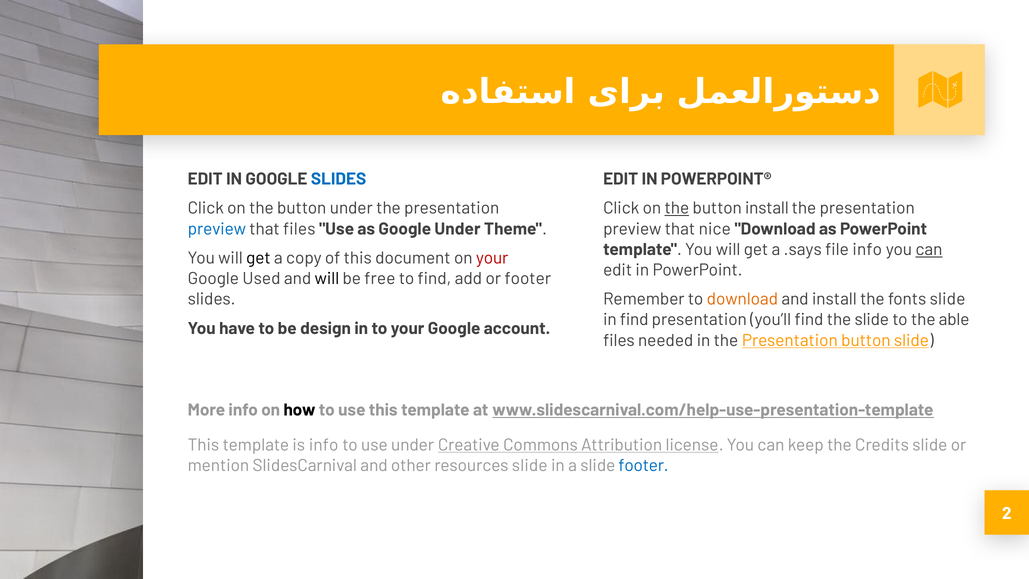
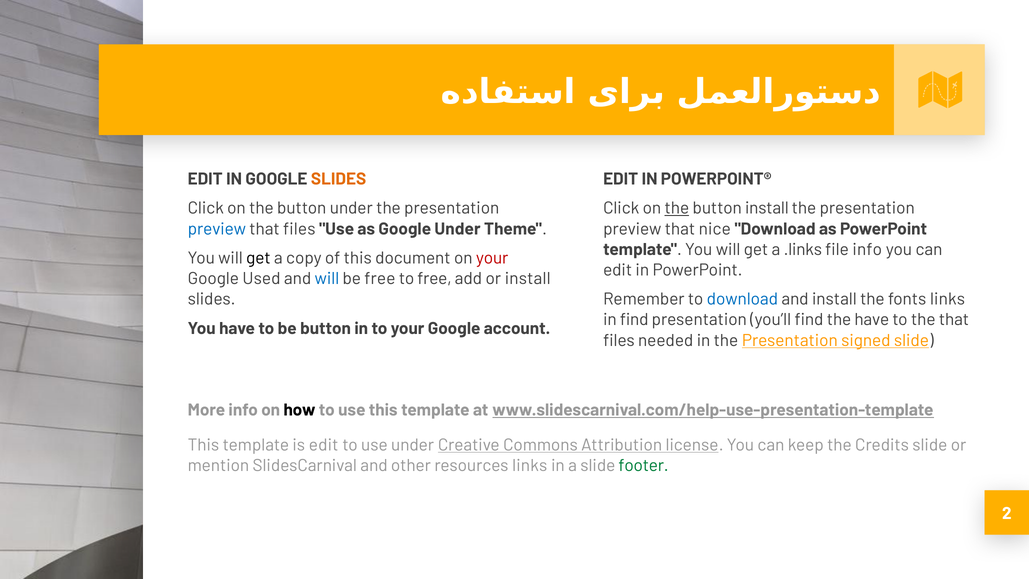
SLIDES at (339, 179) colour: blue -> orange
.says: .says -> .links
can at (929, 249) underline: present -> none
will at (327, 279) colour: black -> blue
to find: find -> free
or footer: footer -> install
download at (742, 299) colour: orange -> blue
fonts slide: slide -> links
the slide: slide -> have
the able: able -> that
be design: design -> button
Presentation button: button -> signed
is info: info -> edit
resources slide: slide -> links
footer at (644, 465) colour: blue -> green
